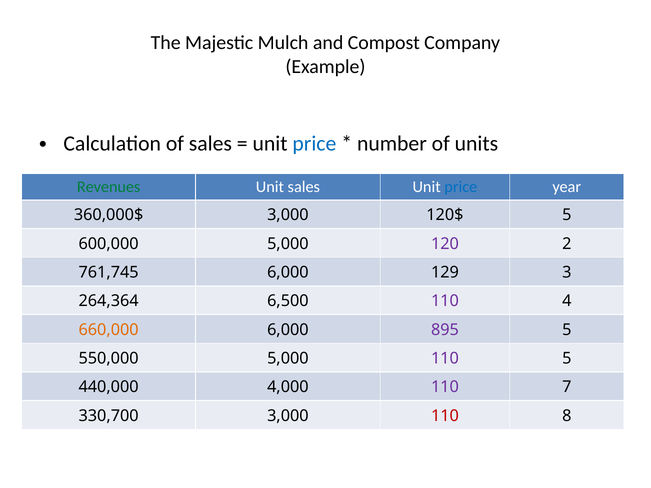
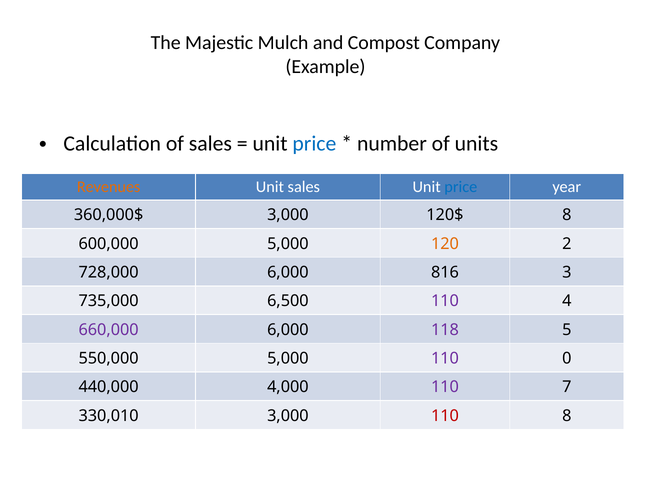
Revenues colour: green -> orange
120$ 5: 5 -> 8
120 colour: purple -> orange
761,745: 761,745 -> 728,000
129: 129 -> 816
264,364: 264,364 -> 735,000
660,000 colour: orange -> purple
895: 895 -> 118
110 5: 5 -> 0
330,700: 330,700 -> 330,010
